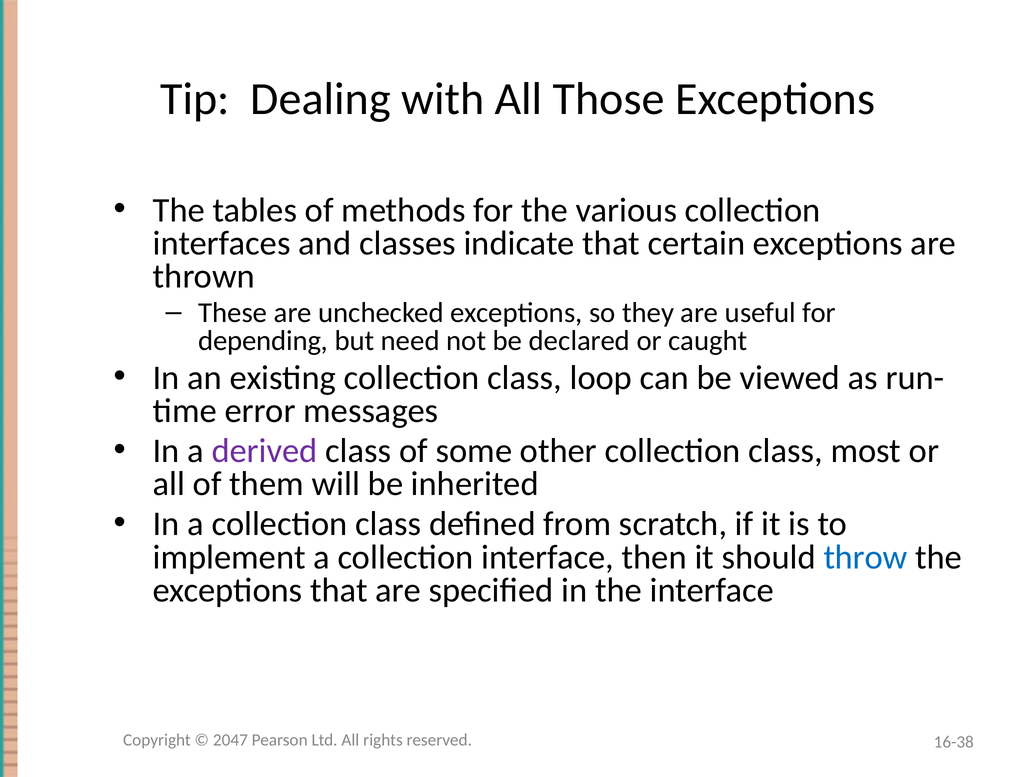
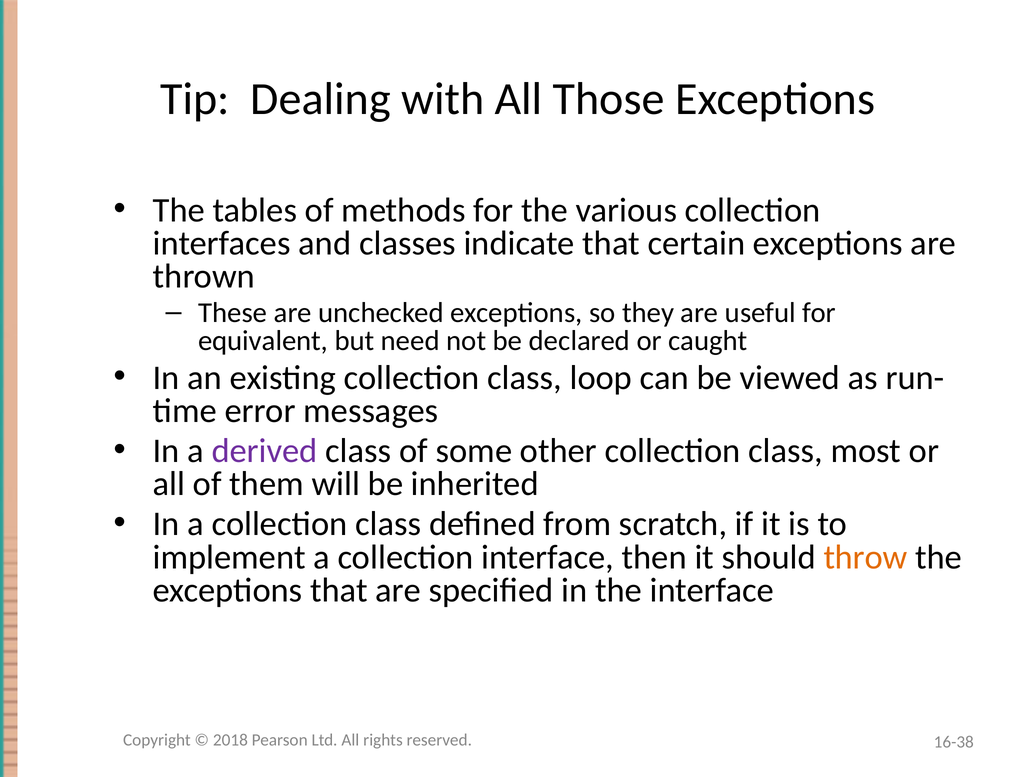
depending: depending -> equivalent
throw colour: blue -> orange
2047: 2047 -> 2018
